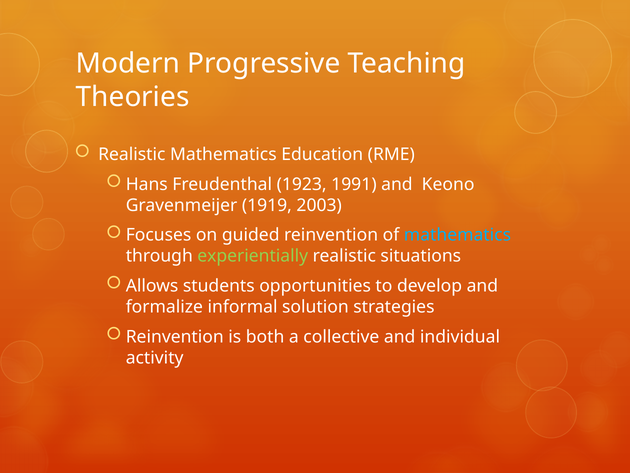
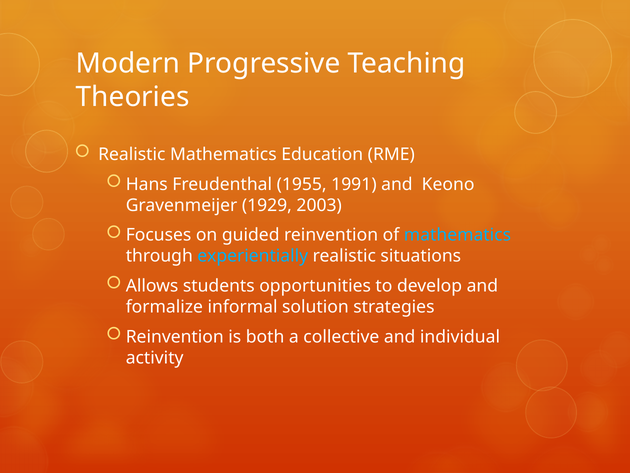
1923: 1923 -> 1955
1919: 1919 -> 1929
experientially colour: light green -> light blue
